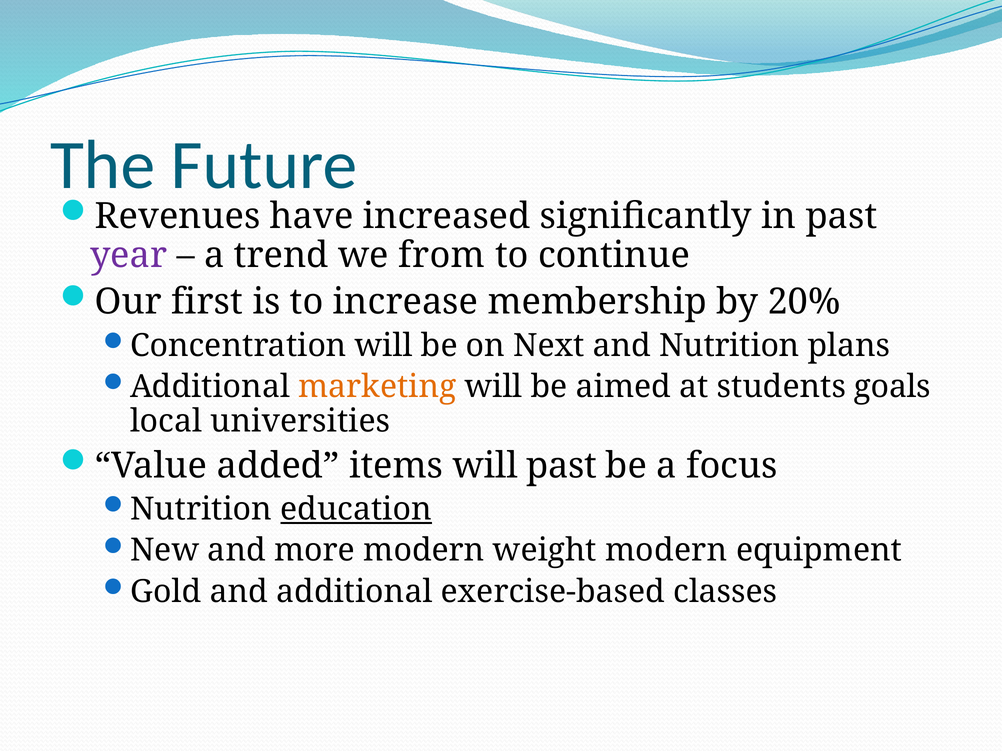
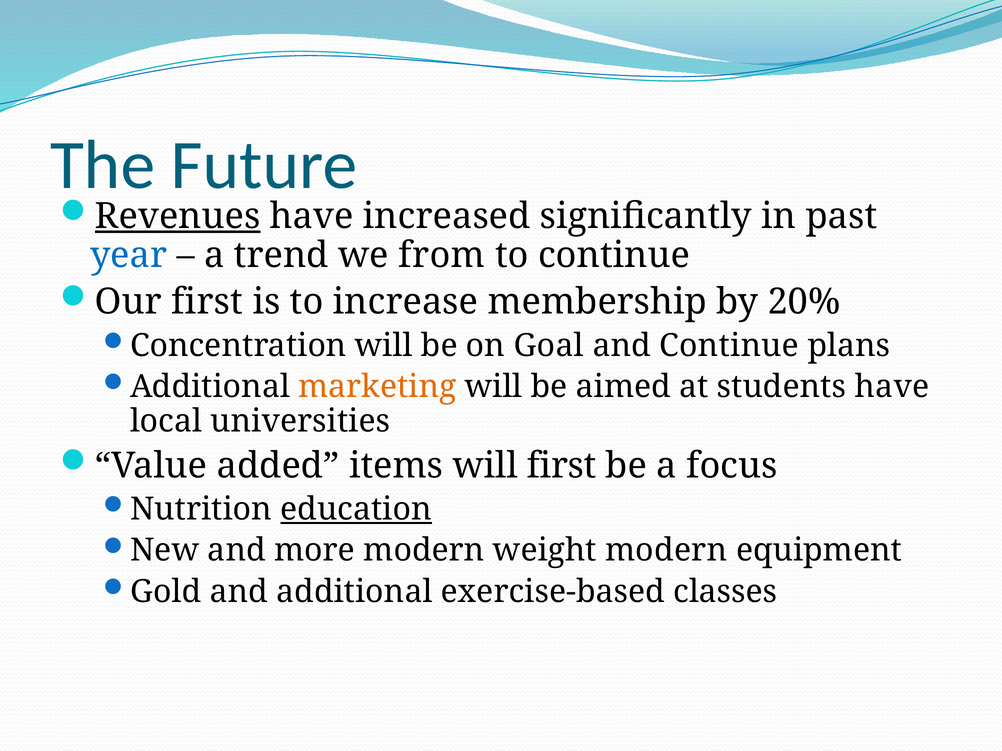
Revenues underline: none -> present
year colour: purple -> blue
Next: Next -> Goal
and Nutrition: Nutrition -> Continue
students goals: goals -> have
will past: past -> first
